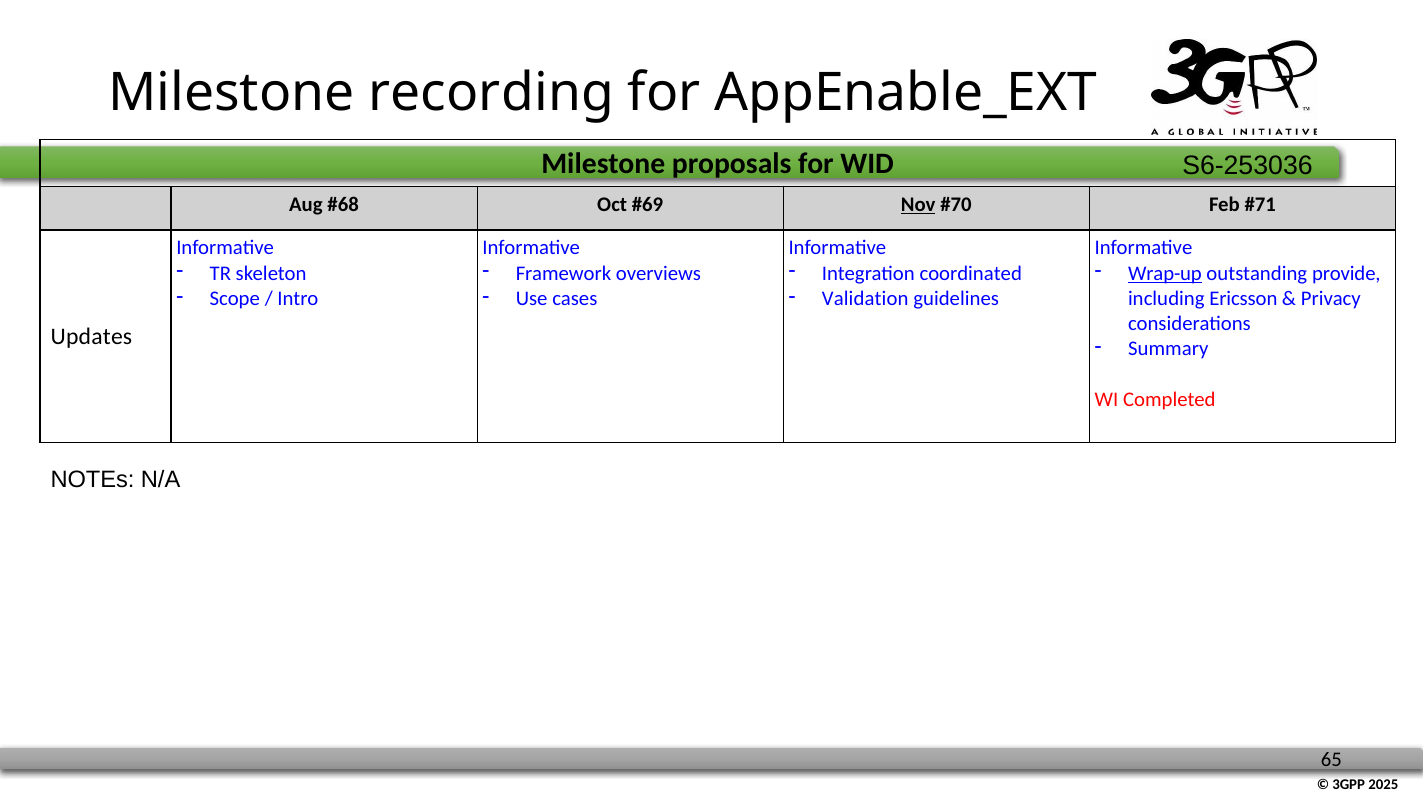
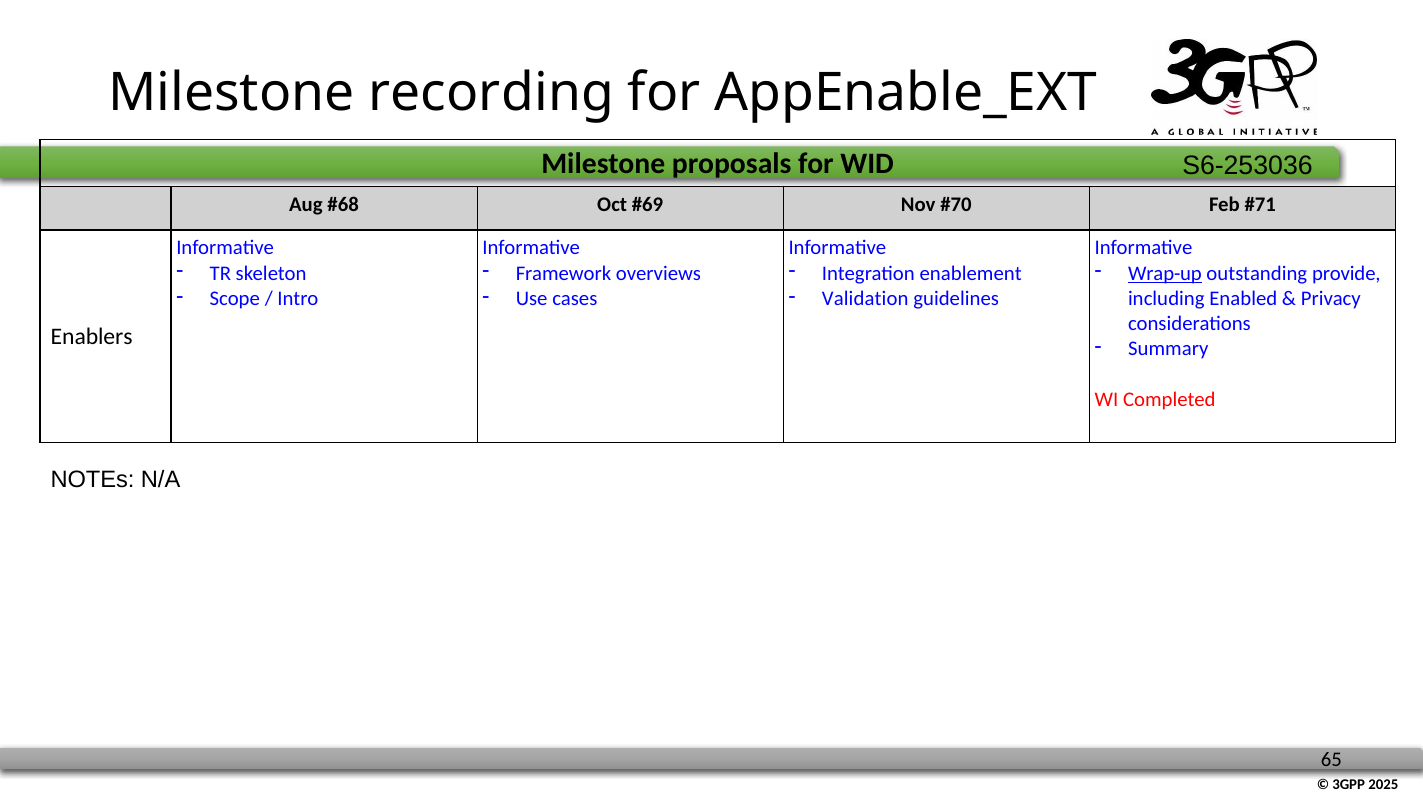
Nov underline: present -> none
coordinated: coordinated -> enablement
Ericsson: Ericsson -> Enabled
Updates: Updates -> Enablers
